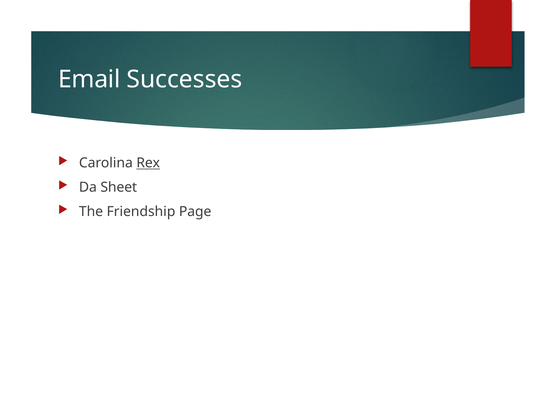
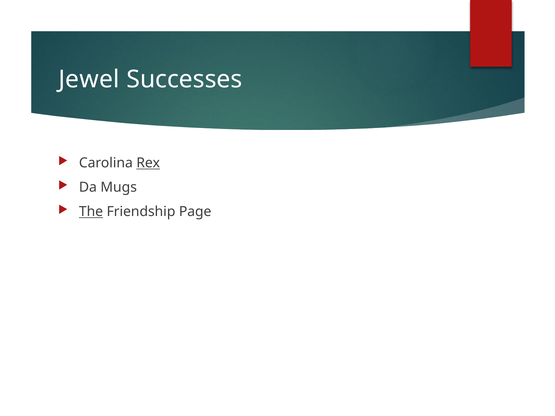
Email: Email -> Jewel
Sheet: Sheet -> Mugs
The underline: none -> present
